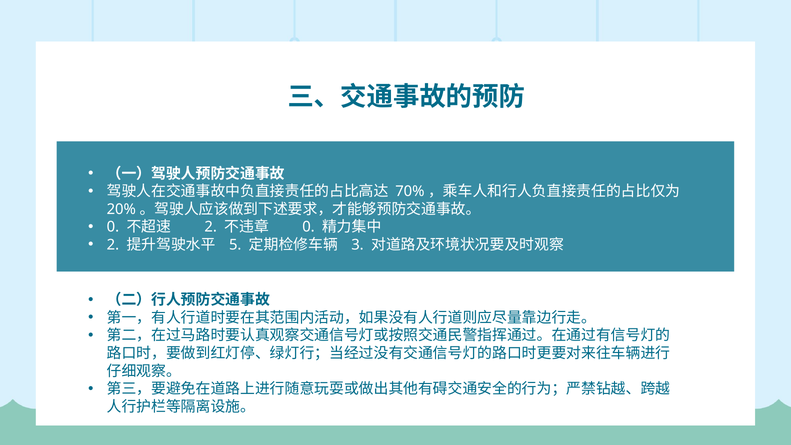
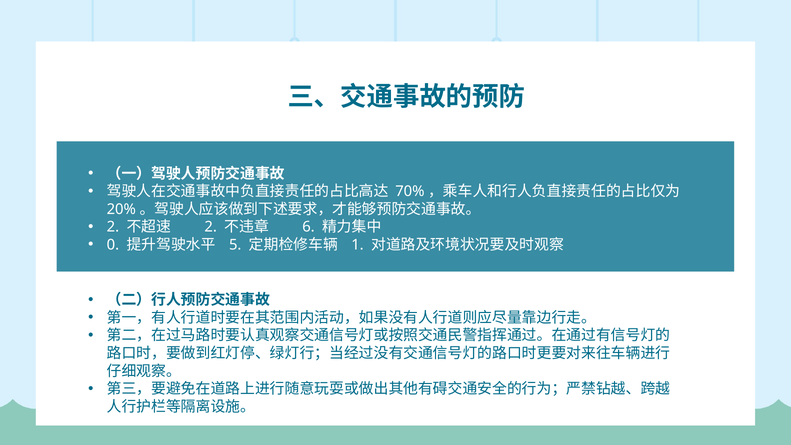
0 at (113, 227): 0 -> 2
0 at (308, 227): 0 -> 6
2 at (113, 245): 2 -> 0
3: 3 -> 1
